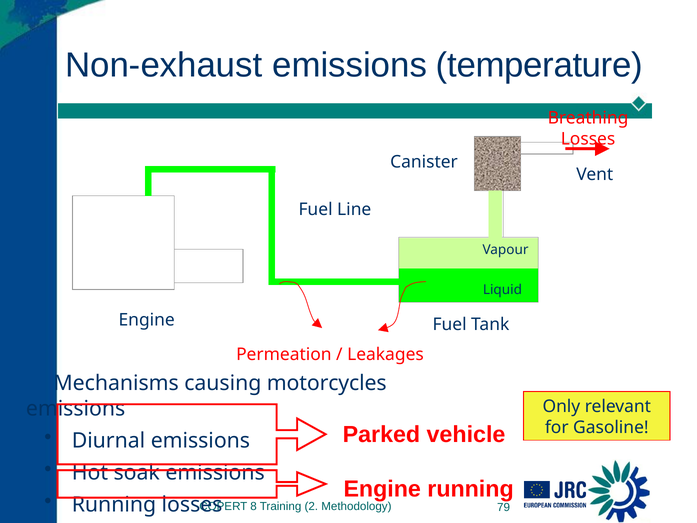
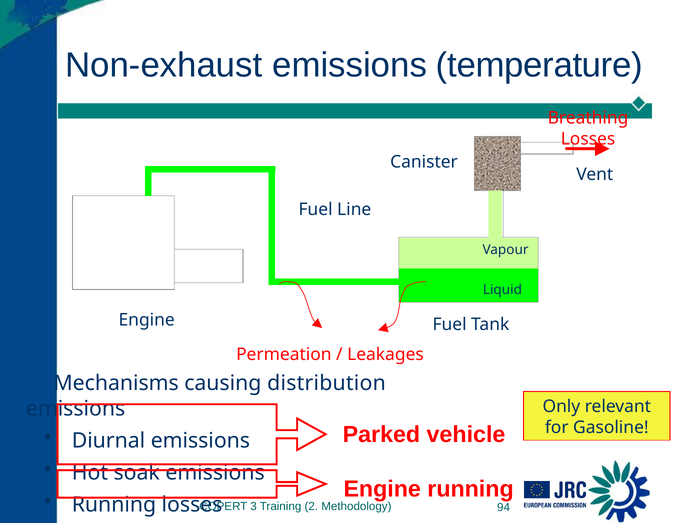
motorcycles: motorcycles -> distribution
8: 8 -> 3
79: 79 -> 94
